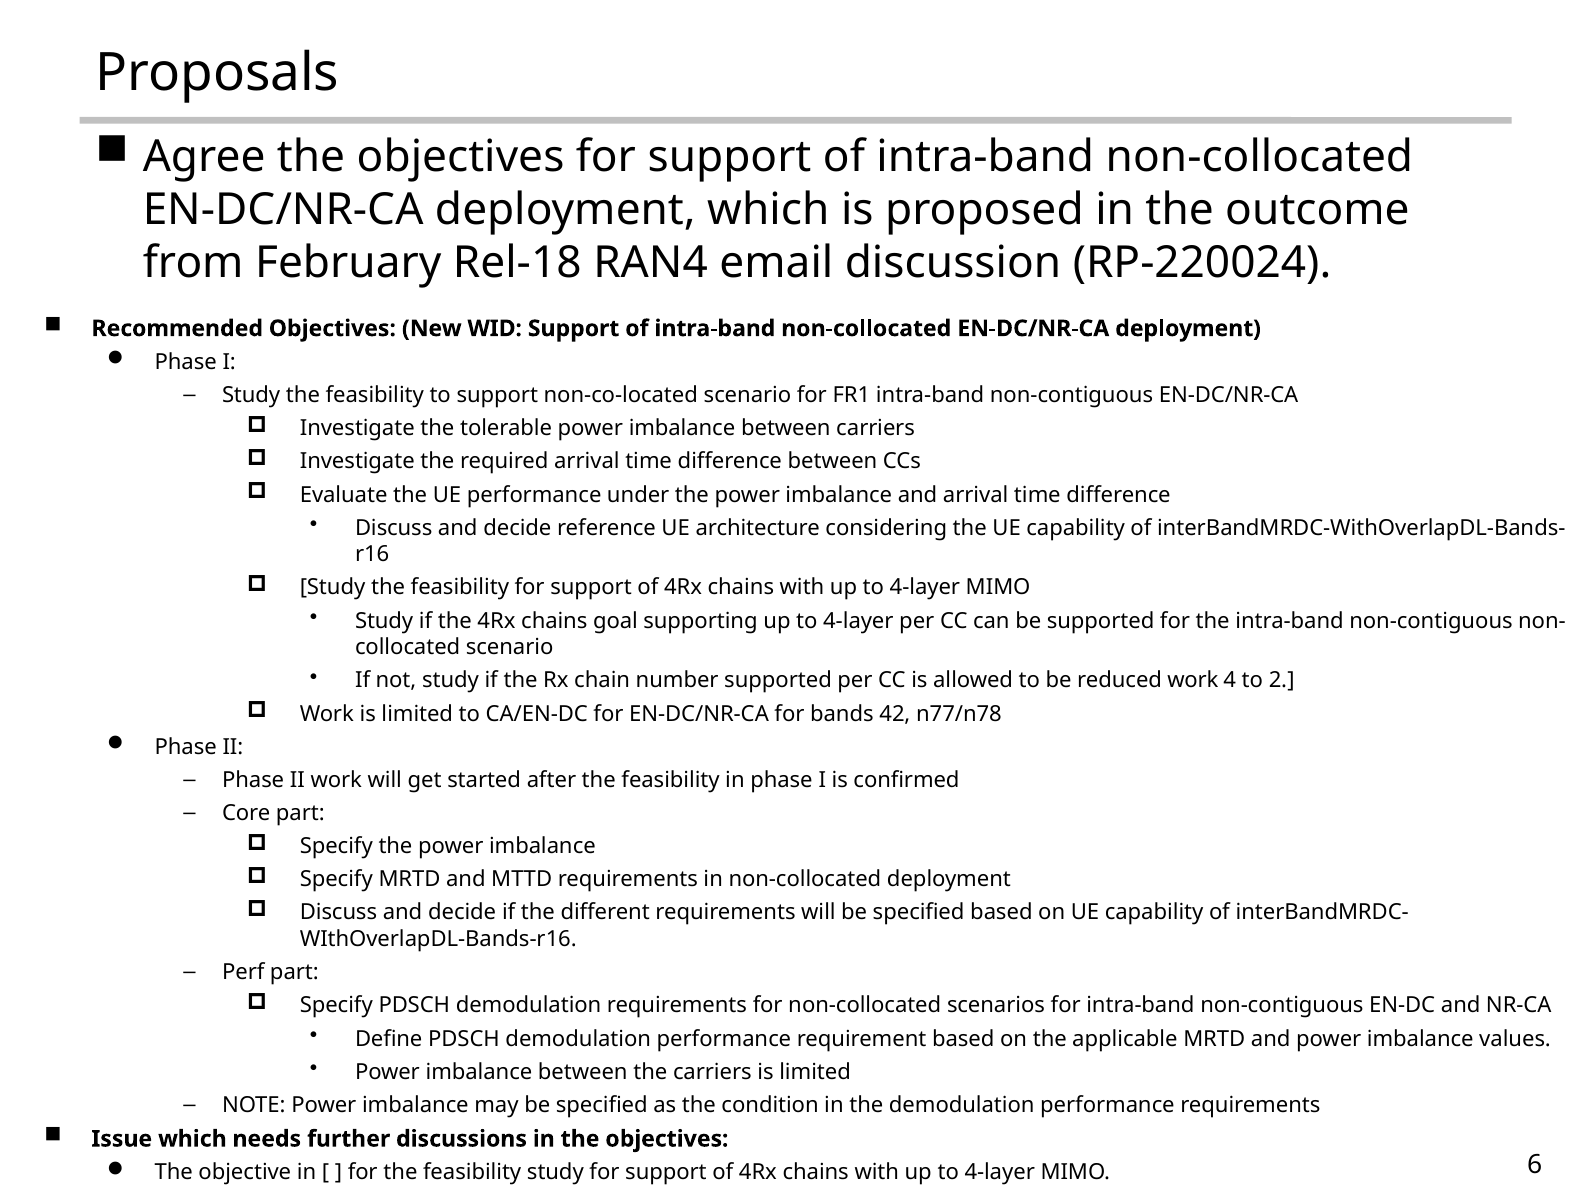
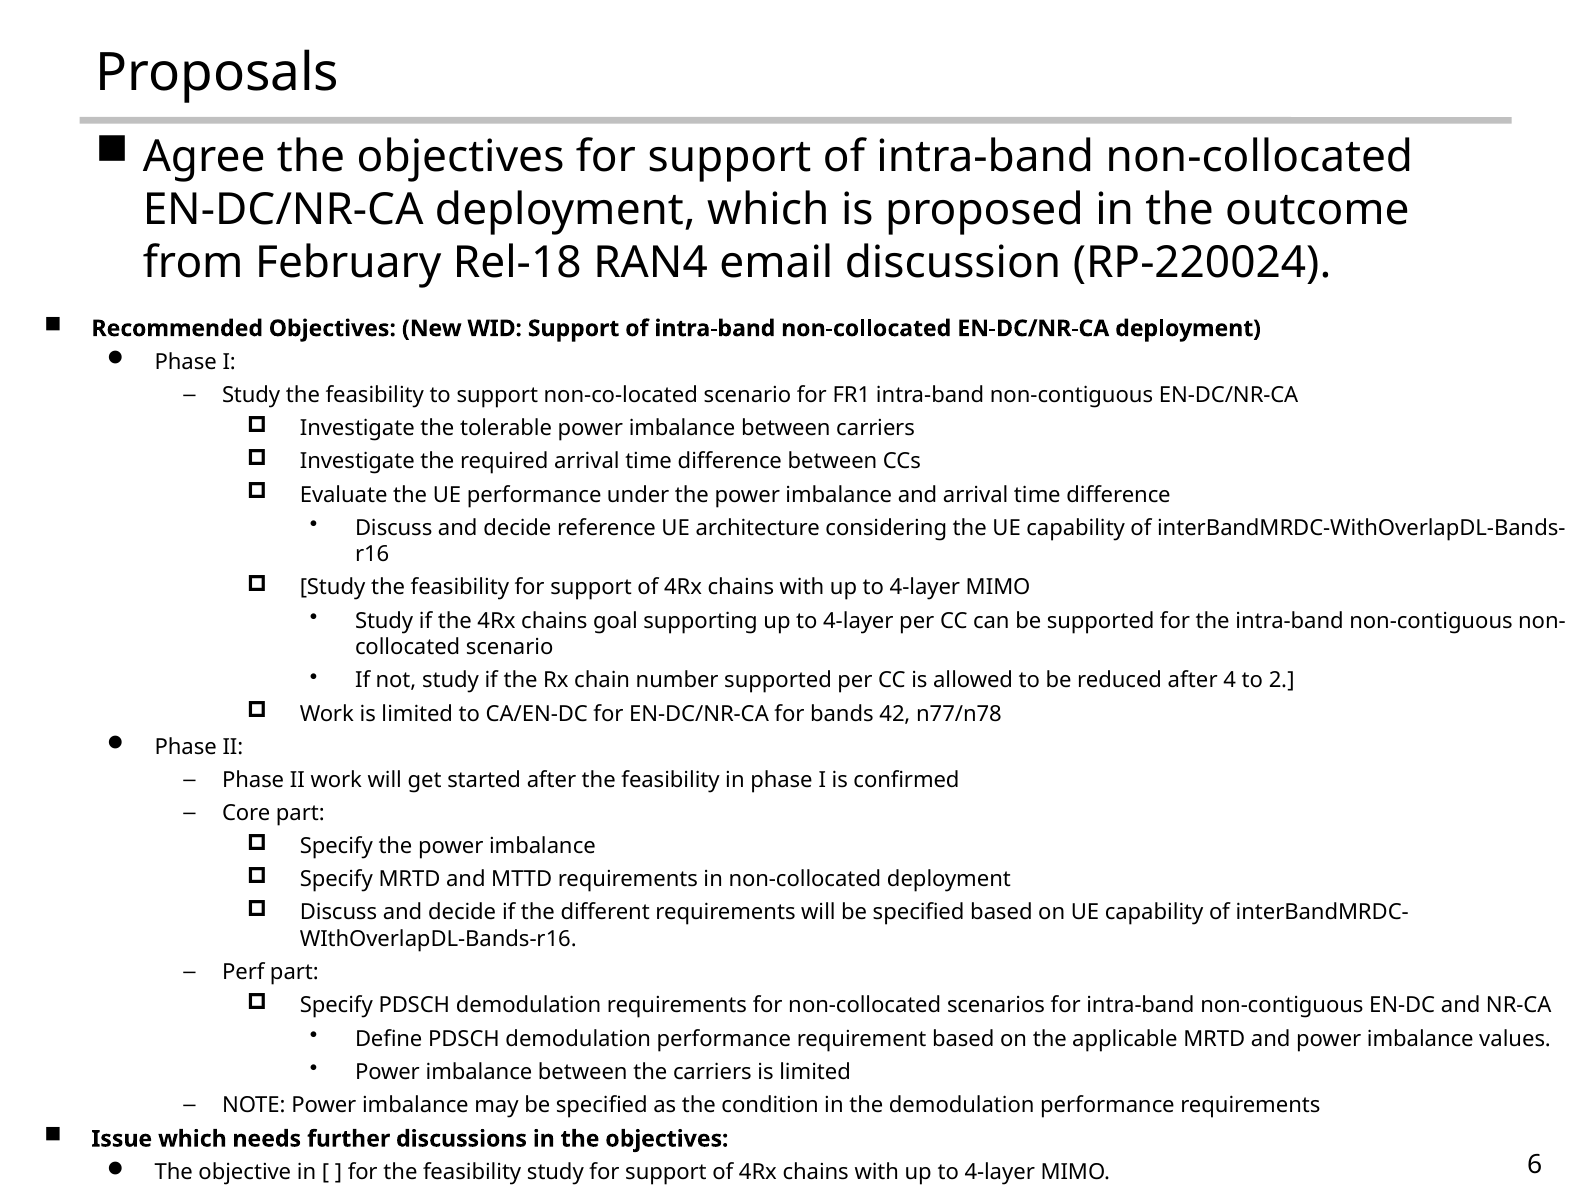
reduced work: work -> after
